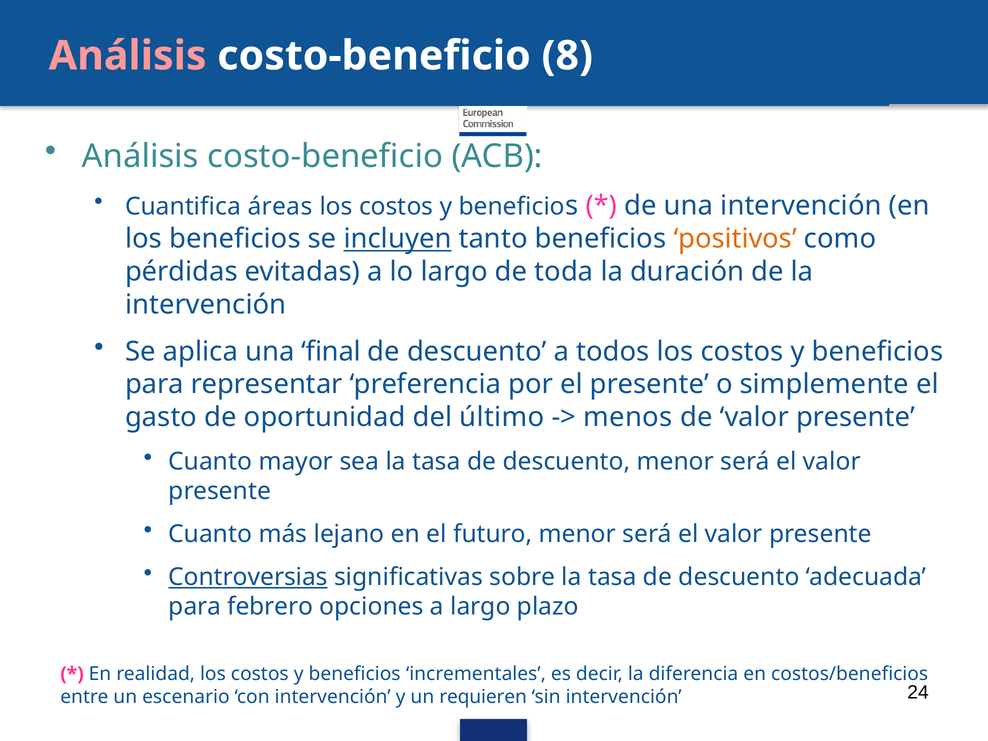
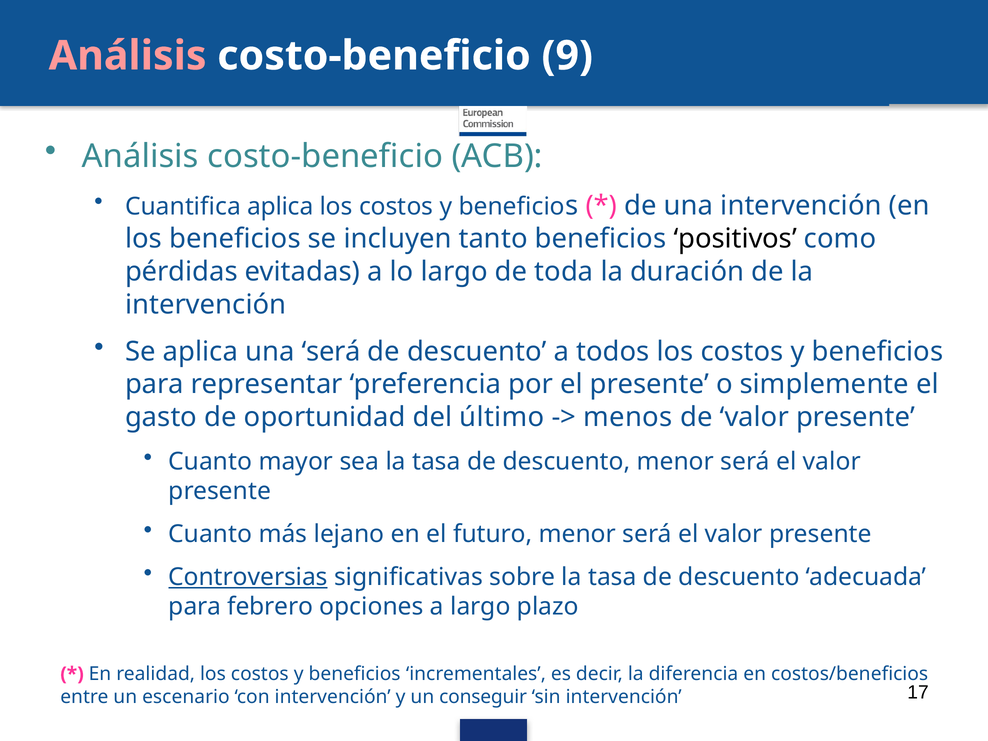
8: 8 -> 9
Cuantifica áreas: áreas -> aplica
incluyen underline: present -> none
positivos colour: orange -> black
una final: final -> será
requieren: requieren -> conseguir
24: 24 -> 17
